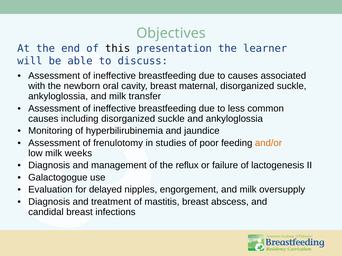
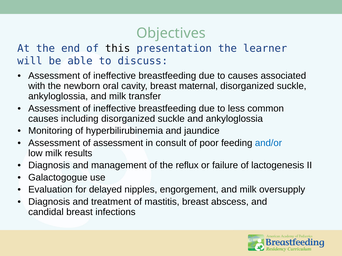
of frenulotomy: frenulotomy -> assessment
studies: studies -> consult
and/or colour: orange -> blue
weeks: weeks -> results
